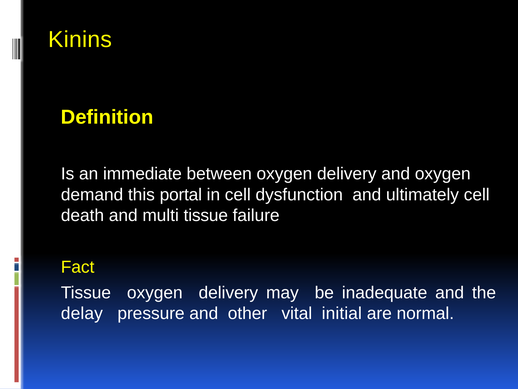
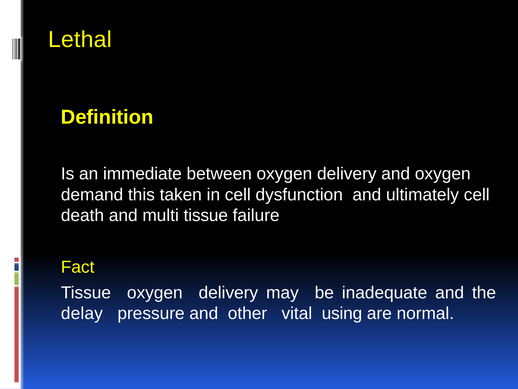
Kinins: Kinins -> Lethal
portal: portal -> taken
initial: initial -> using
